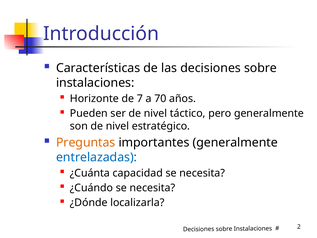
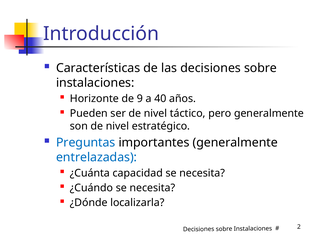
7: 7 -> 9
70: 70 -> 40
Preguntas colour: orange -> blue
